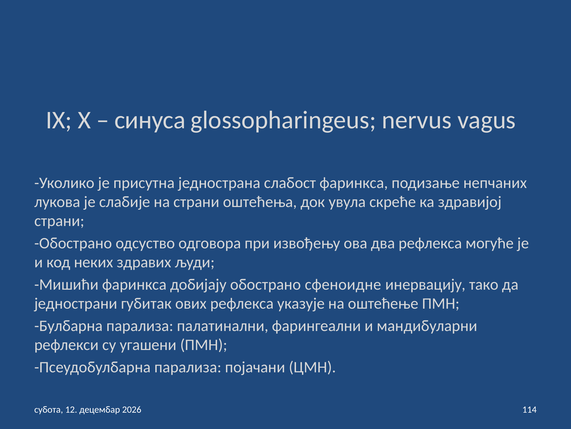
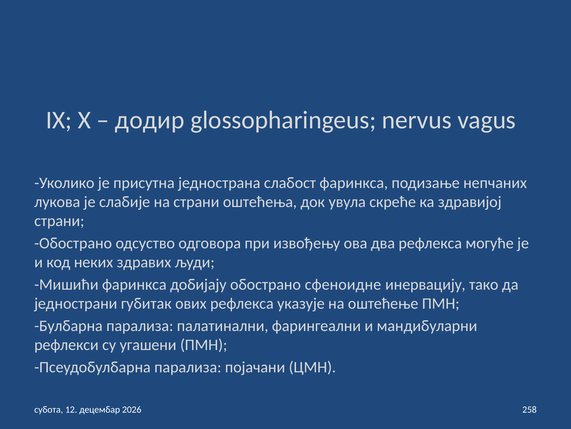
синуса: синуса -> додир
114: 114 -> 258
